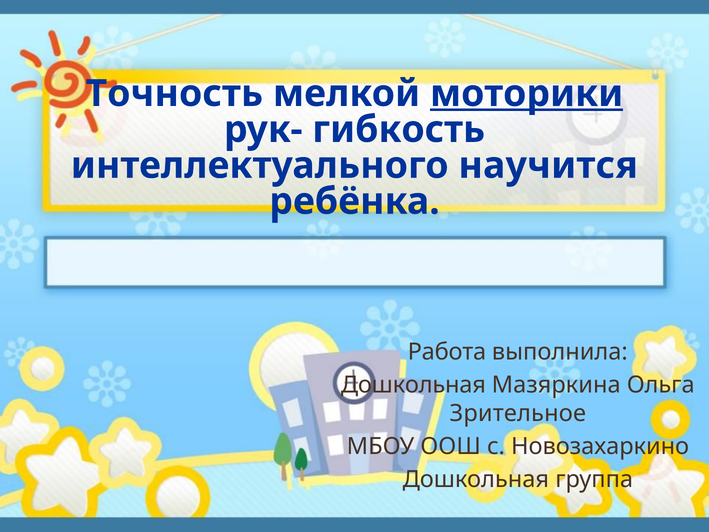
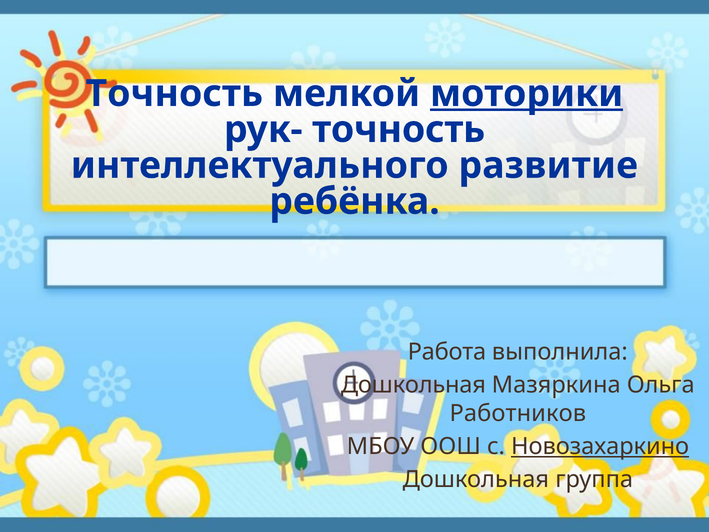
рук- гибкость: гибкость -> точность
научится: научится -> развитие
Зрительное: Зрительное -> Работников
Новозахаркино underline: none -> present
